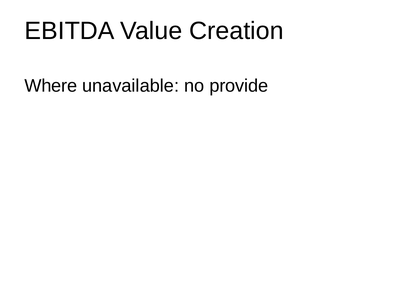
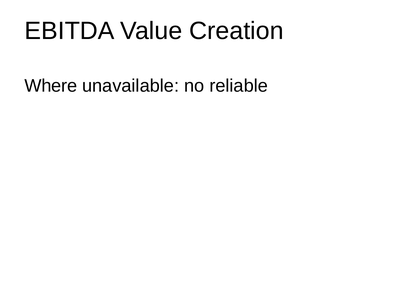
provide: provide -> reliable
